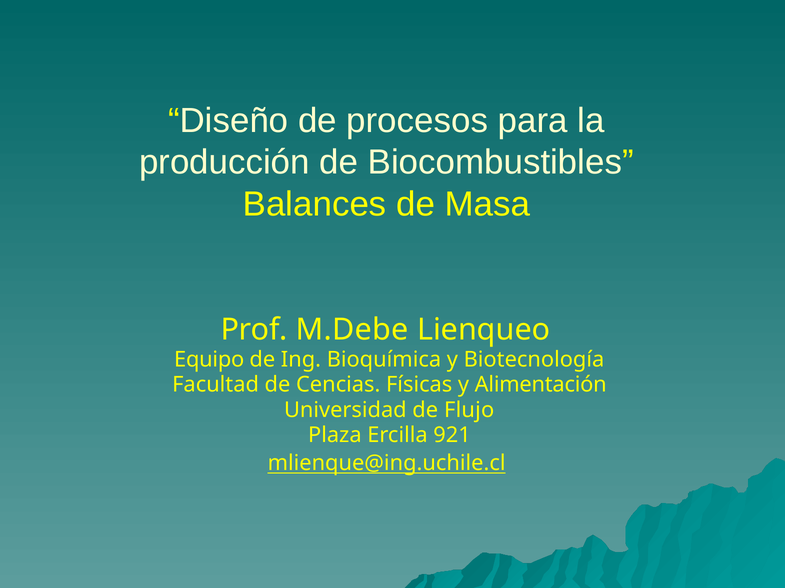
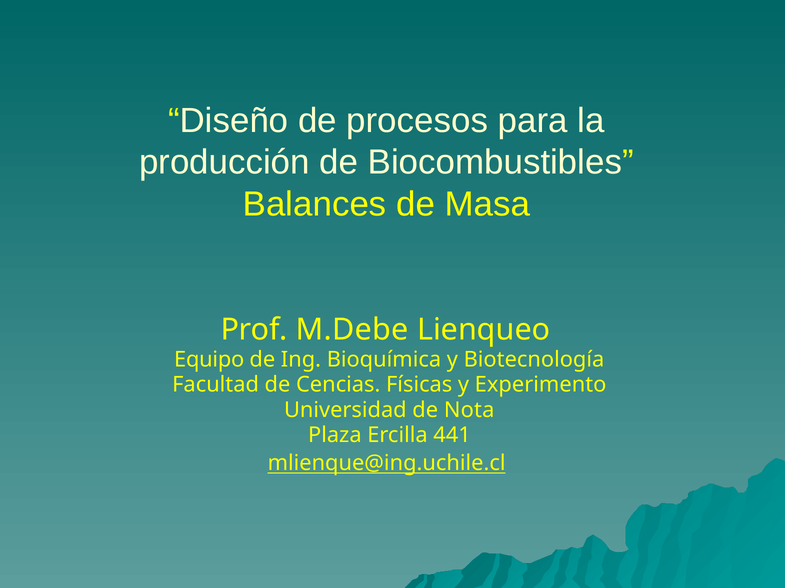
Alimentación: Alimentación -> Experimento
Flujo: Flujo -> Nota
921: 921 -> 441
